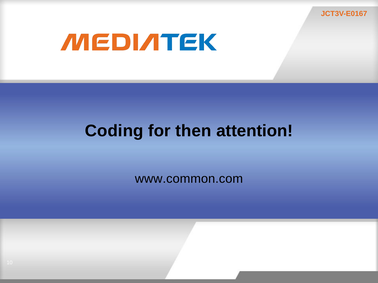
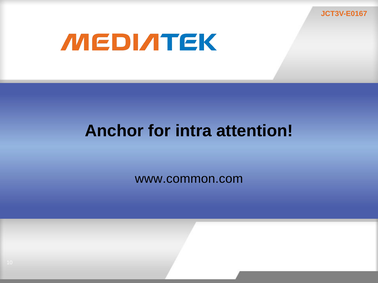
Coding: Coding -> Anchor
then: then -> intra
